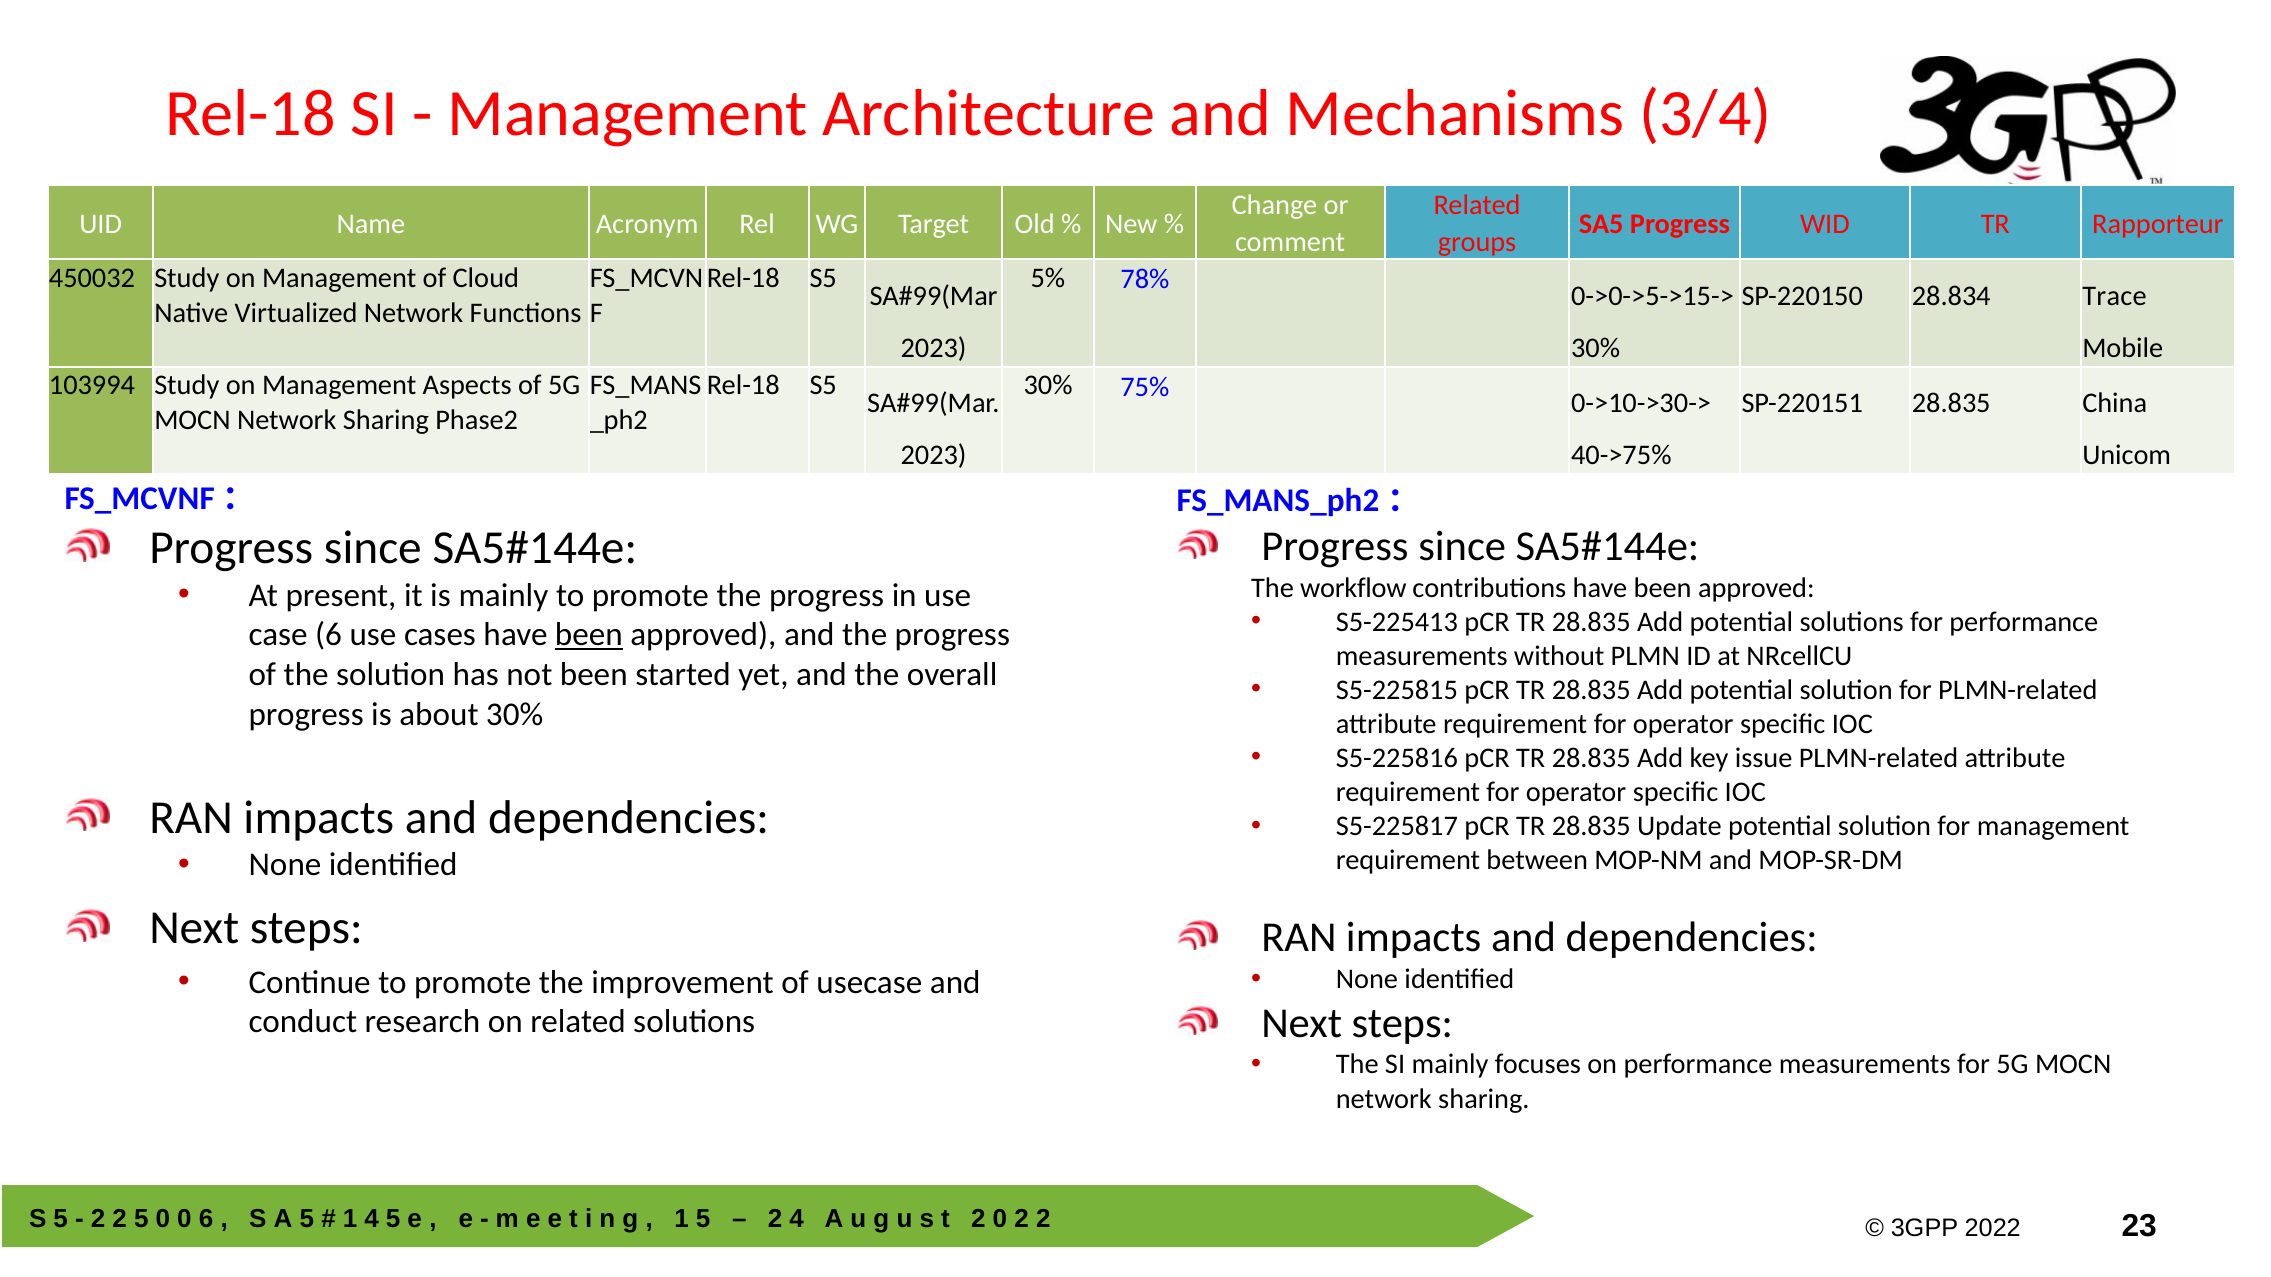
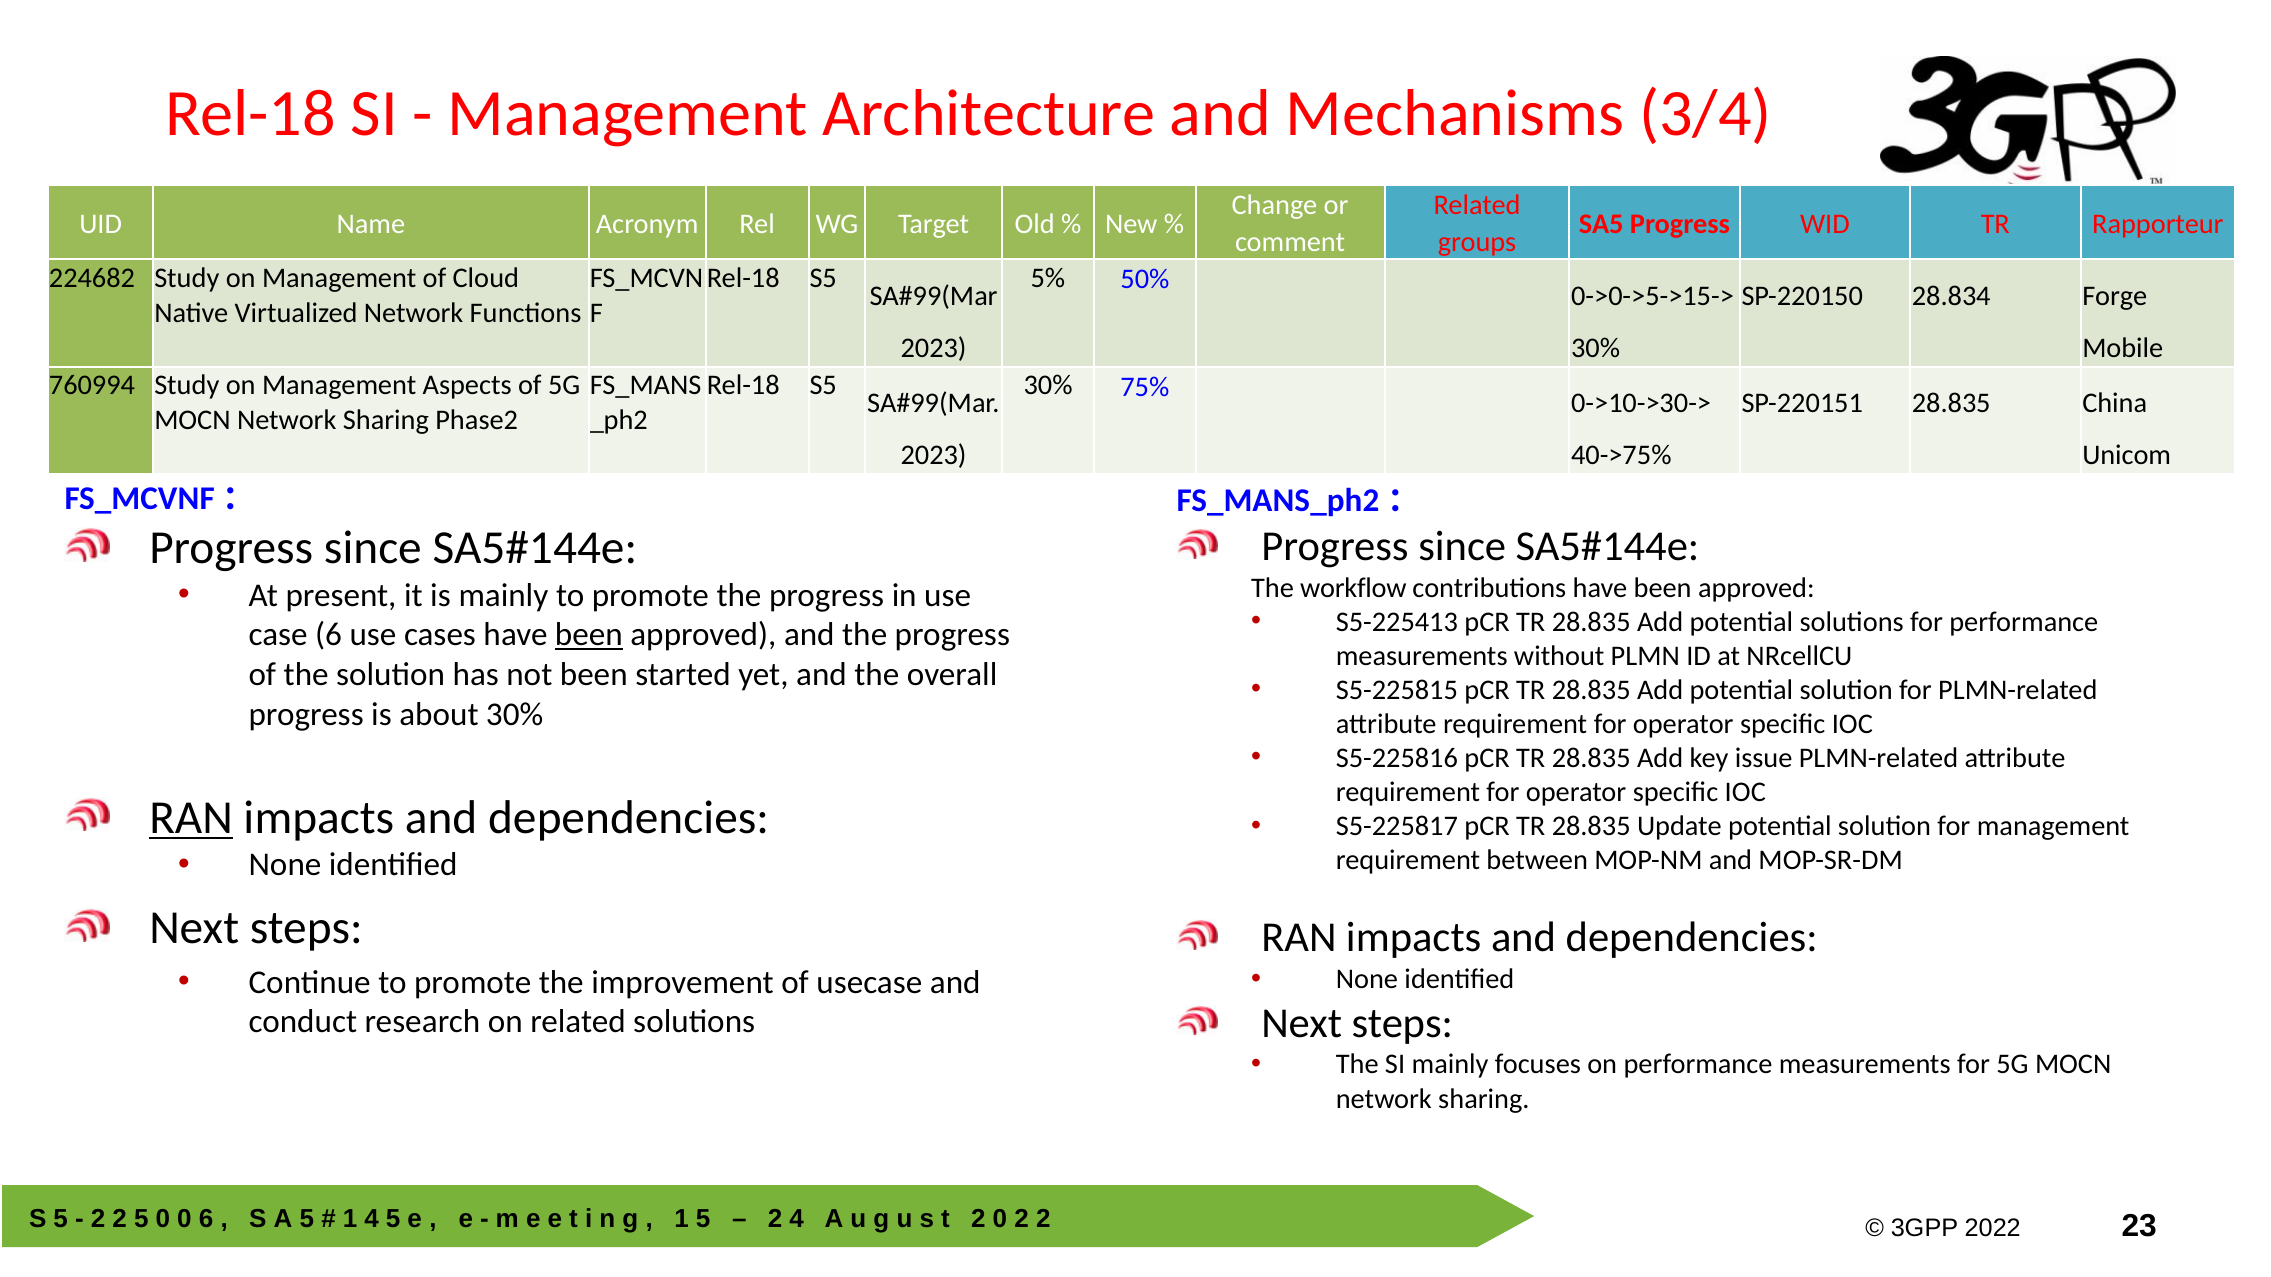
450032: 450032 -> 224682
78%: 78% -> 50%
Trace: Trace -> Forge
103994: 103994 -> 760994
RAN at (191, 818) underline: none -> present
